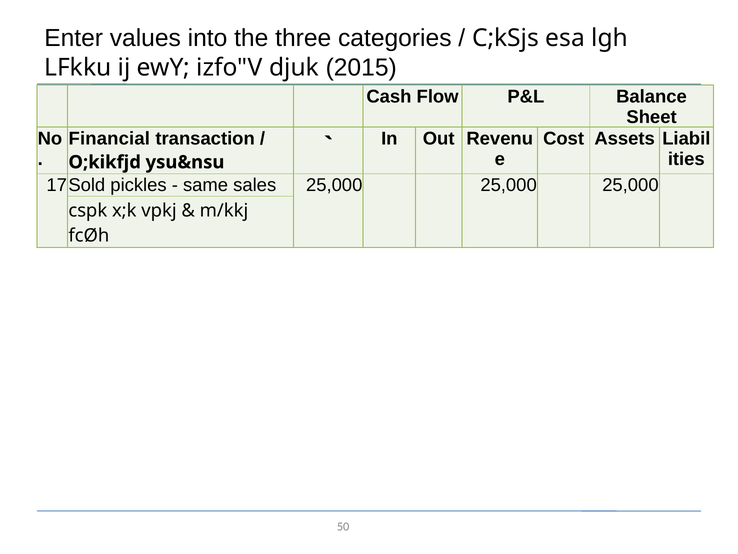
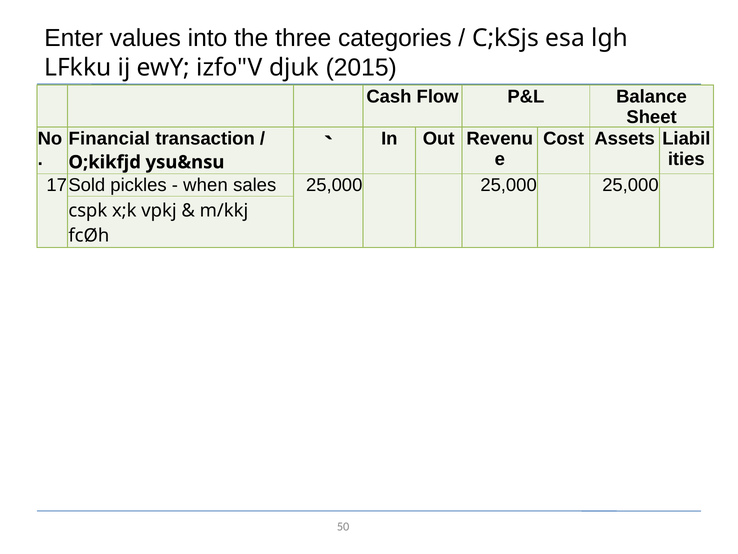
same: same -> when
